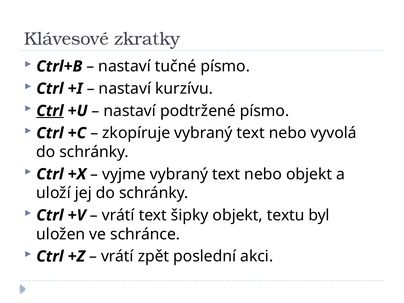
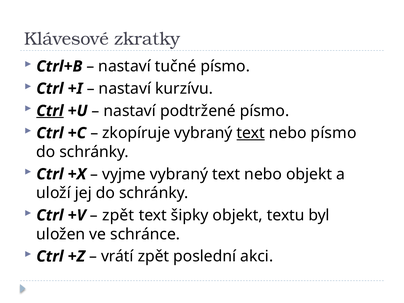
text at (251, 133) underline: none -> present
nebo vyvolá: vyvolá -> písmo
vrátí at (118, 215): vrátí -> zpět
